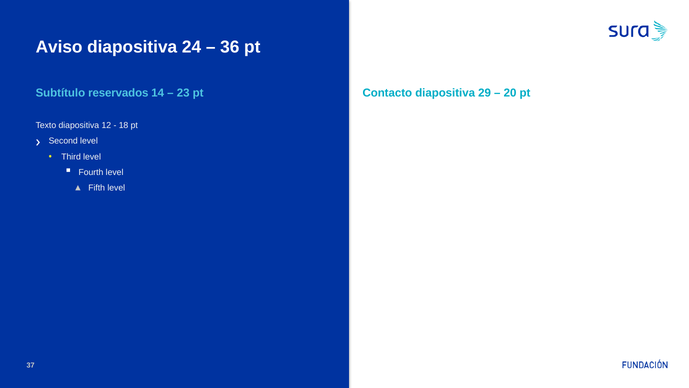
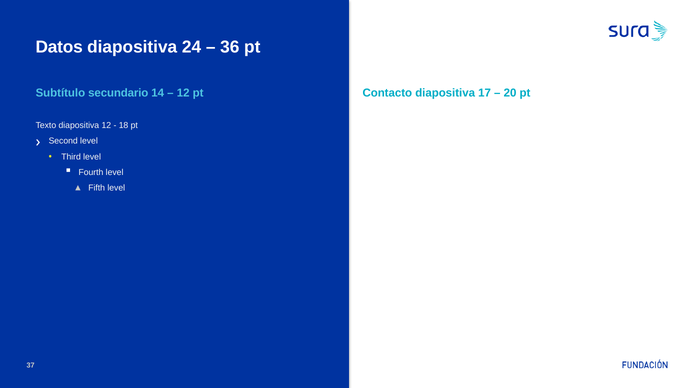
Aviso: Aviso -> Datos
reservados: reservados -> secundario
23 at (183, 93): 23 -> 12
29: 29 -> 17
